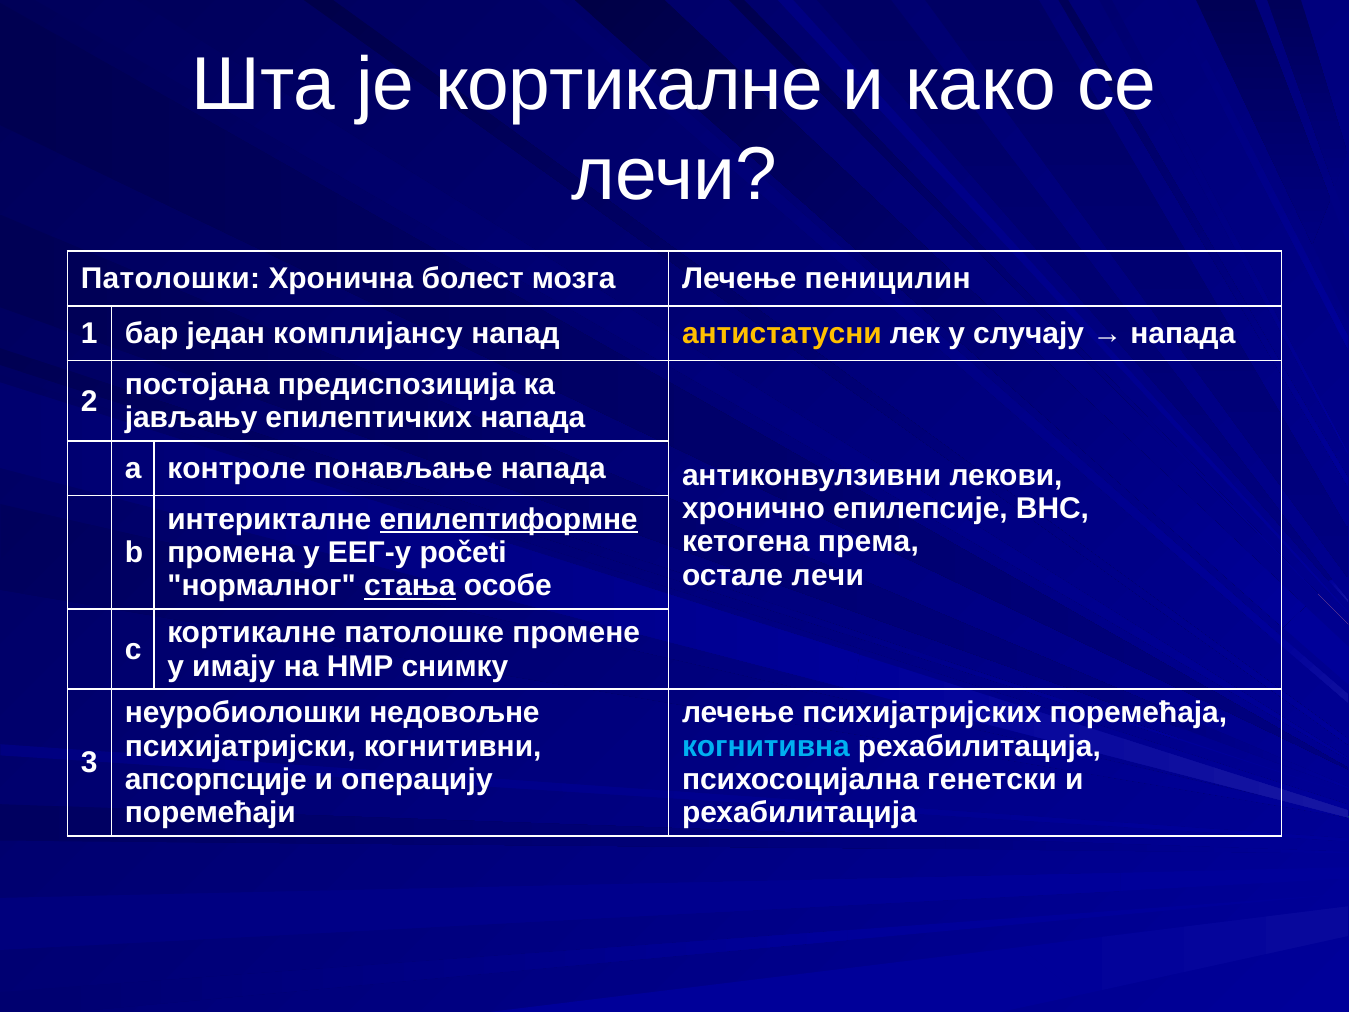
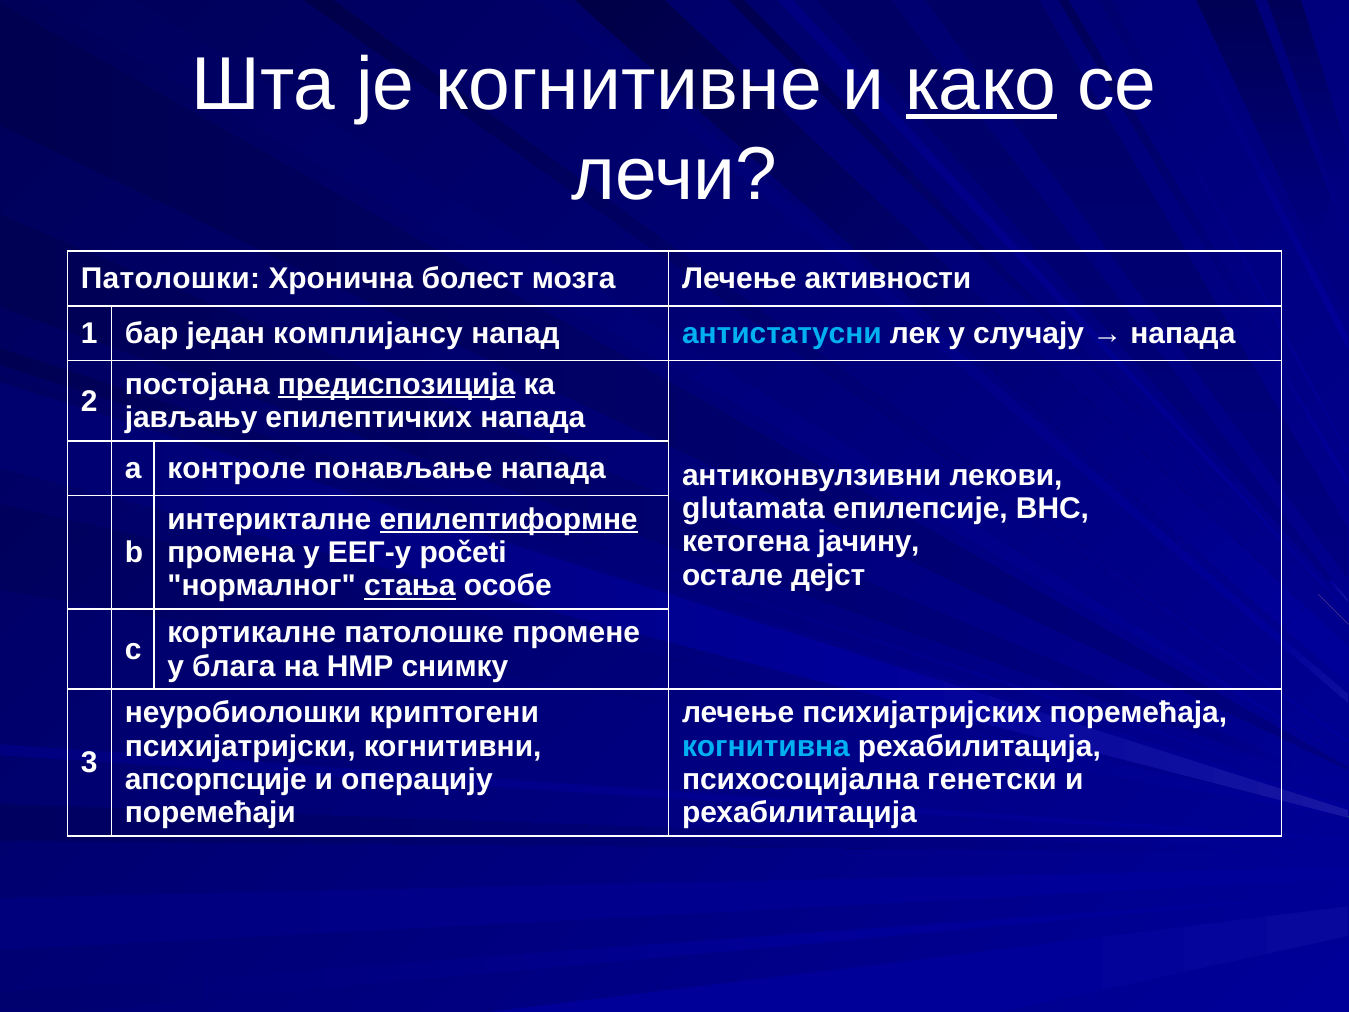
је кортикалне: кортикалне -> когнитивне
како underline: none -> present
пеницилин: пеницилин -> активности
антистатусни colour: yellow -> light blue
предиспозиција underline: none -> present
хронично: хронично -> glutamata
према: према -> јачину
остале лечи: лечи -> дејст
имају: имају -> блага
недовољне: недовољне -> криптогени
